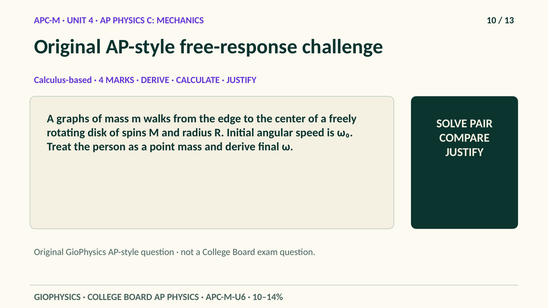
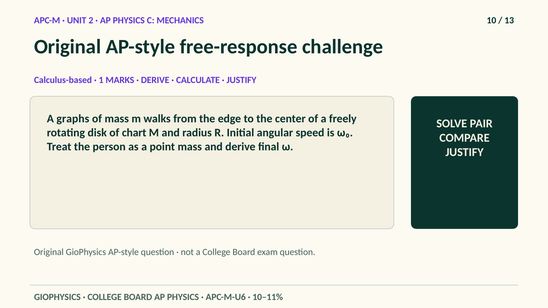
UNIT 4: 4 -> 2
4 at (101, 80): 4 -> 1
spins: spins -> chart
10–14%: 10–14% -> 10–11%
